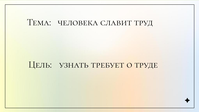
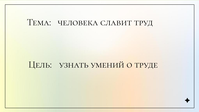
требует: требует -> умений
